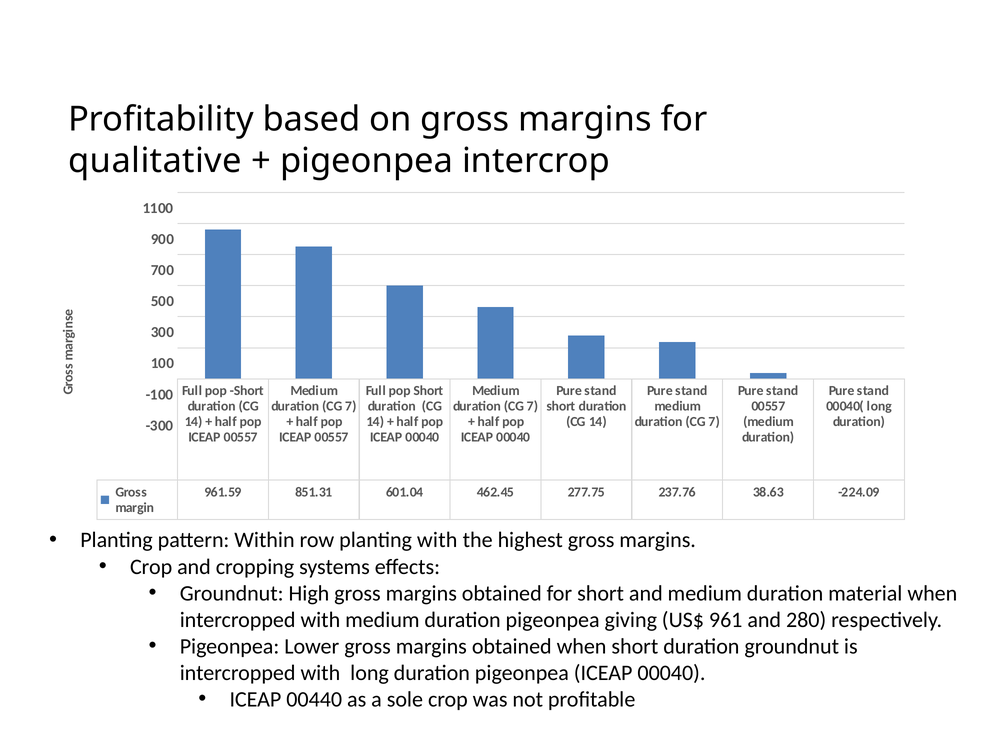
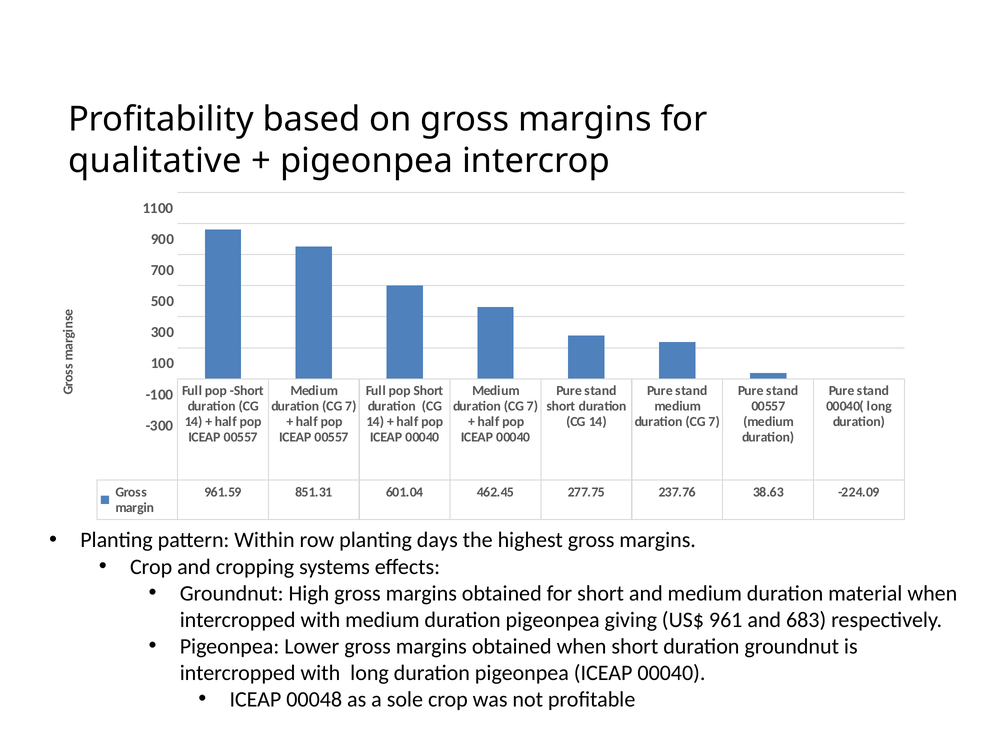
planting with: with -> days
280: 280 -> 683
00440: 00440 -> 00048
